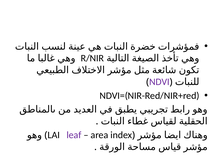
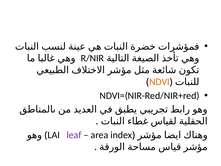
NDVI colour: purple -> orange
